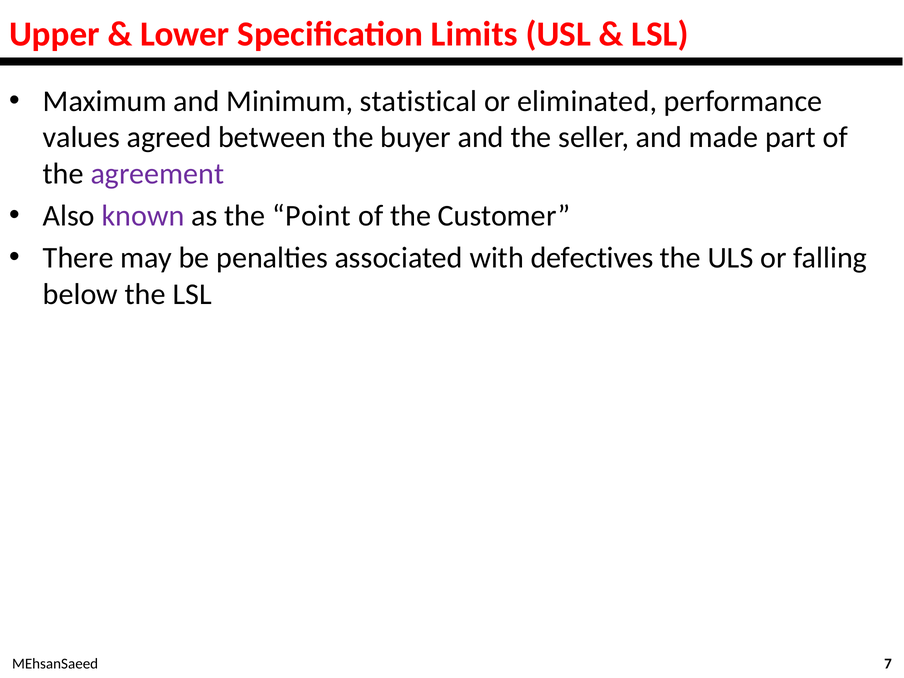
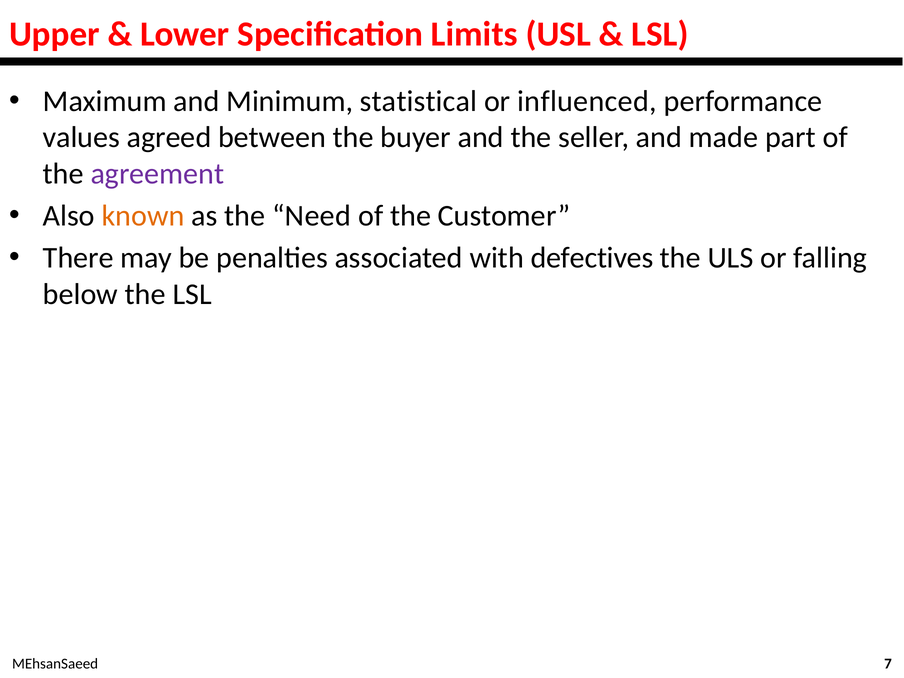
eliminated: eliminated -> influenced
known colour: purple -> orange
Point: Point -> Need
